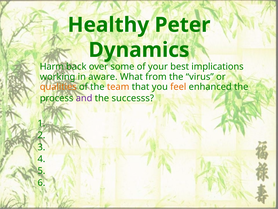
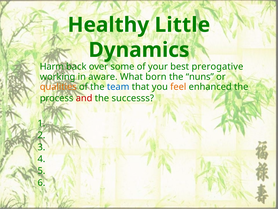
Peter: Peter -> Little
implications: implications -> prerogative
from: from -> born
virus: virus -> nuns
team colour: orange -> blue
and colour: purple -> red
